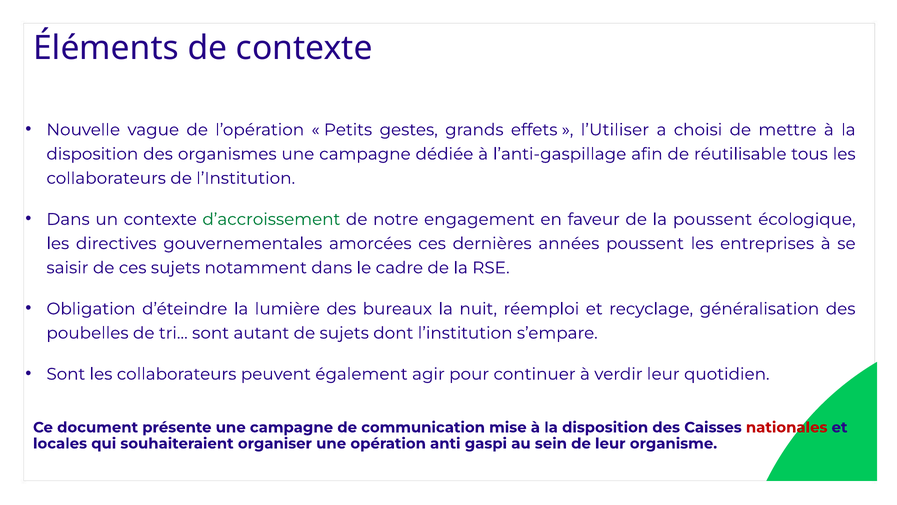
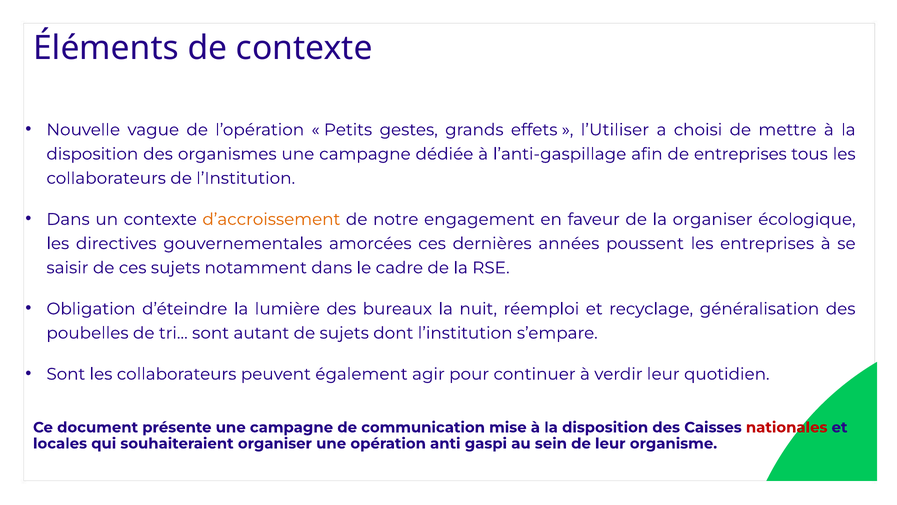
de réutilisable: réutilisable -> entreprises
d’accroissement colour: green -> orange
la poussent: poussent -> organiser
